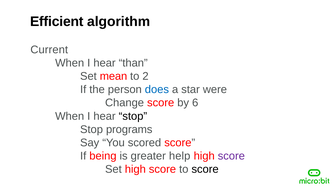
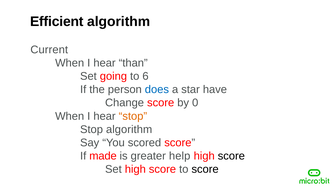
mean: mean -> going
2: 2 -> 6
were: were -> have
6: 6 -> 0
stop at (133, 116) colour: black -> orange
Stop programs: programs -> algorithm
being: being -> made
score at (231, 156) colour: purple -> black
